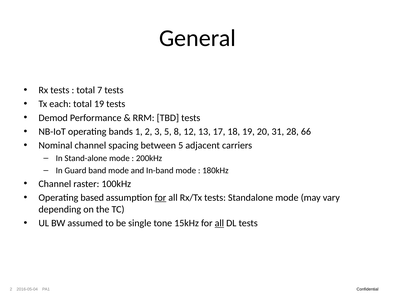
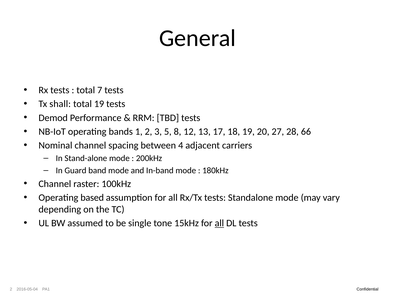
each: each -> shall
31: 31 -> 27
between 5: 5 -> 4
for at (160, 198) underline: present -> none
